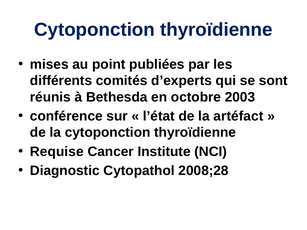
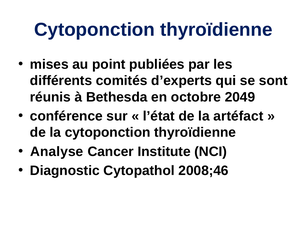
2003: 2003 -> 2049
Requise: Requise -> Analyse
2008;28: 2008;28 -> 2008;46
